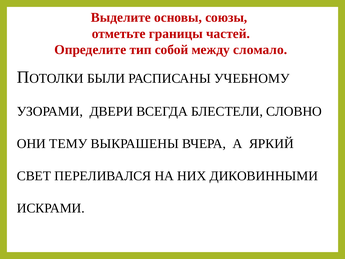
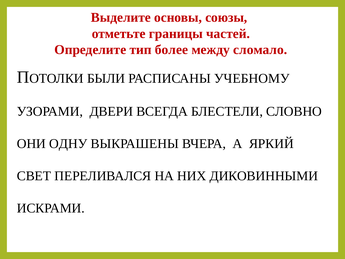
собой: собой -> более
ТЕМУ: ТЕМУ -> ОДНУ
